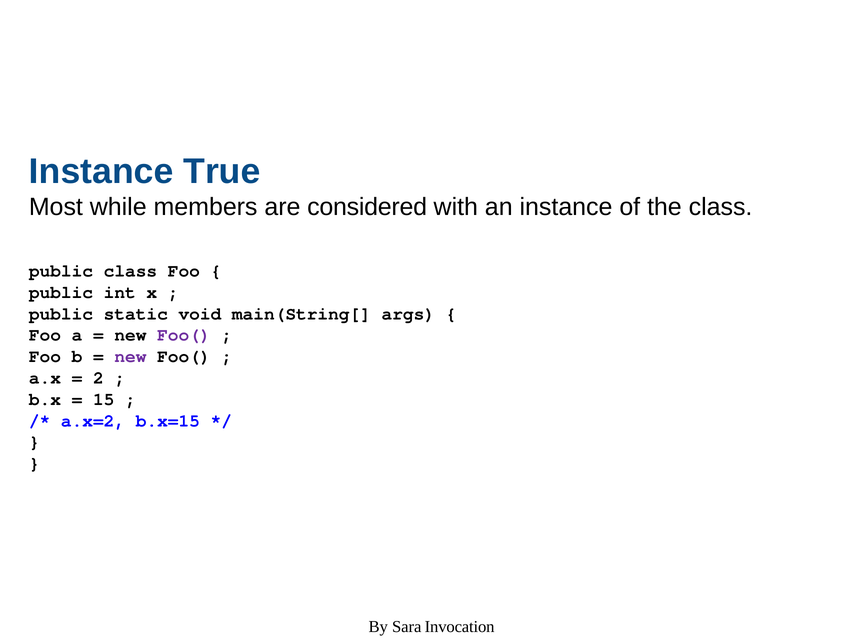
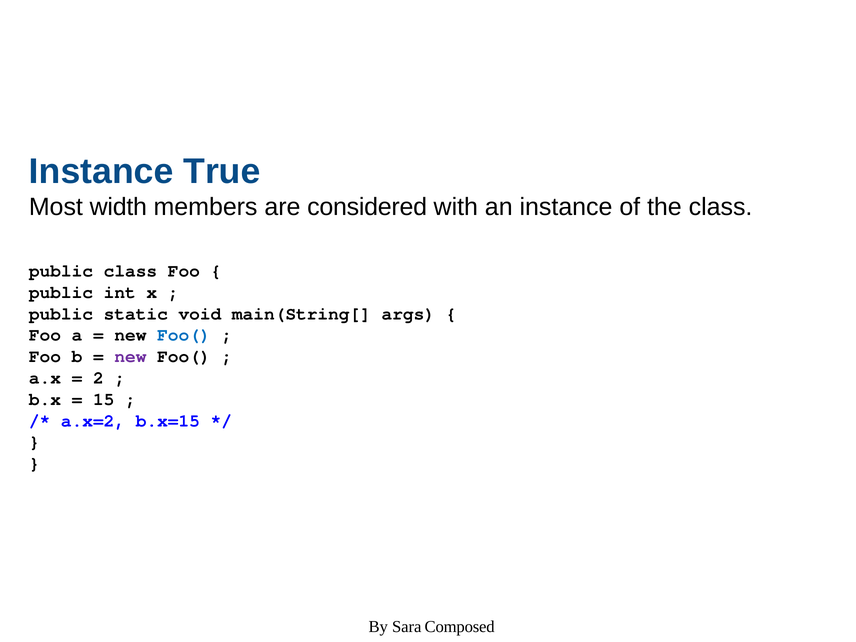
while: while -> width
Foo( at (184, 335) colour: purple -> blue
Invocation: Invocation -> Composed
